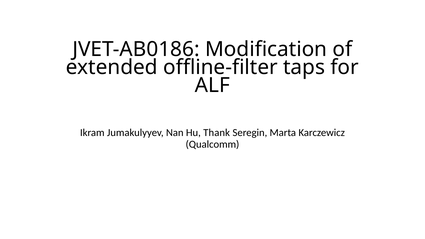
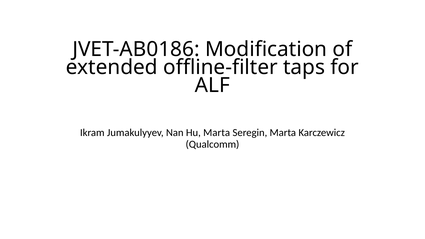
Hu Thank: Thank -> Marta
